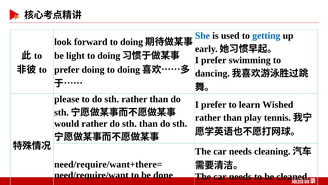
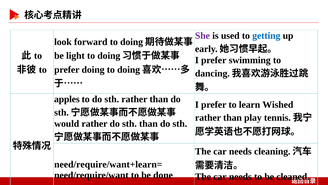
She colour: blue -> purple
please: please -> apples
need/require/want+there=: need/require/want+there= -> need/require/want+learn=
